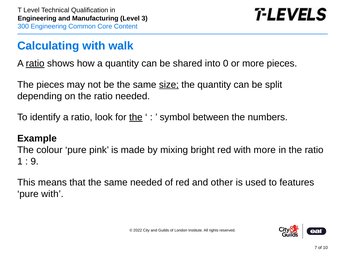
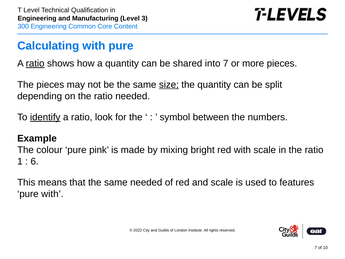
with walk: walk -> pure
into 0: 0 -> 7
identify underline: none -> present
the at (136, 117) underline: present -> none
with more: more -> scale
9: 9 -> 6
and other: other -> scale
